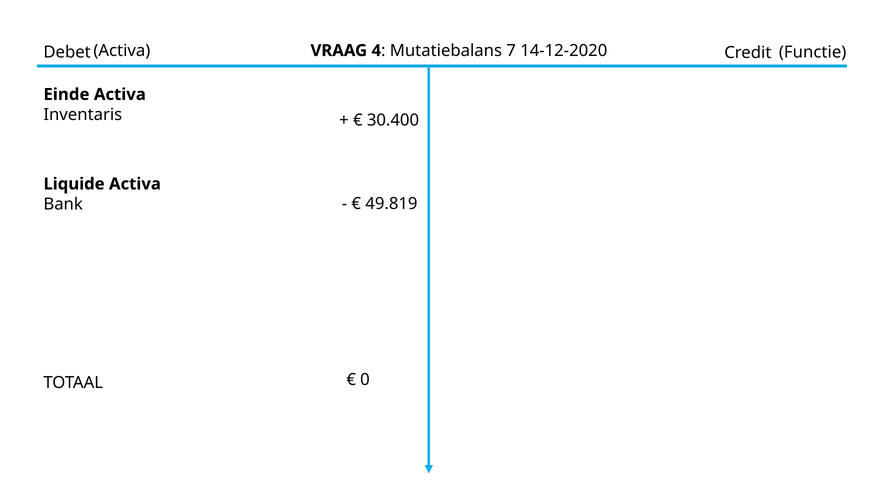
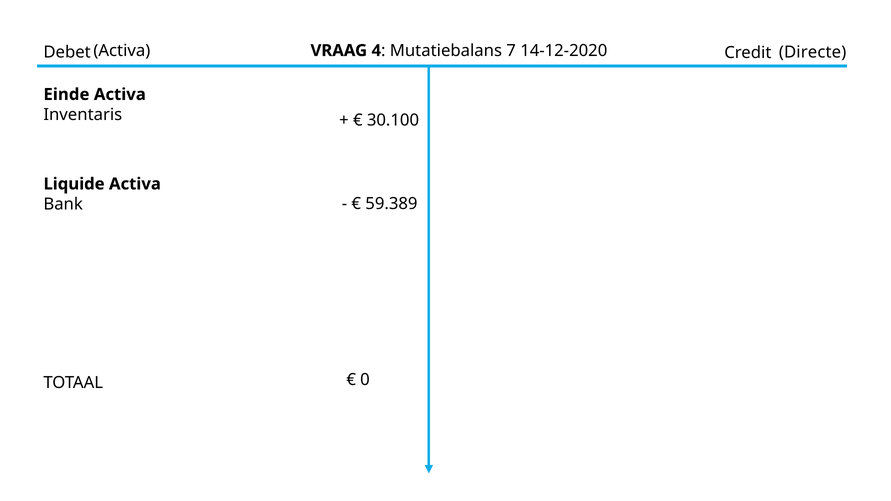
Functie: Functie -> Directe
30.400: 30.400 -> 30.100
49.819: 49.819 -> 59.389
